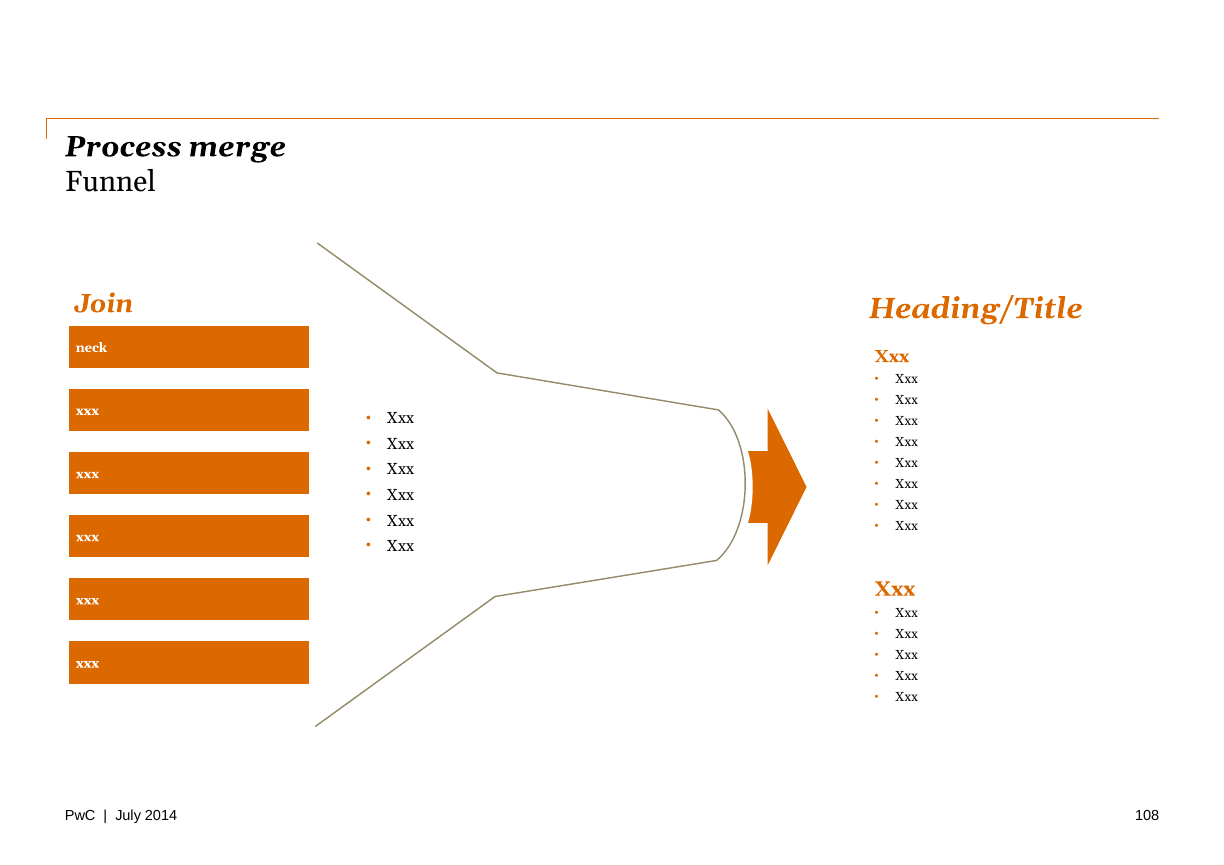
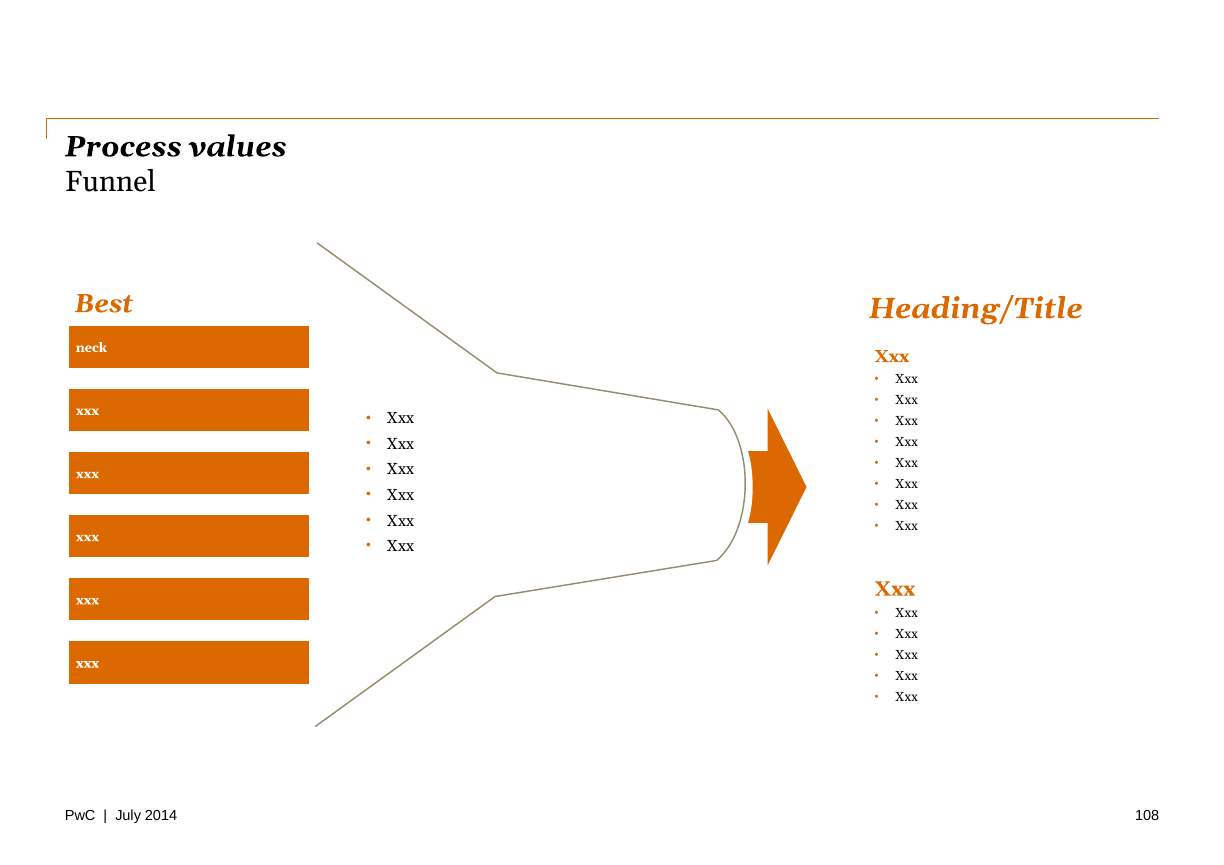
merge: merge -> values
Join: Join -> Best
